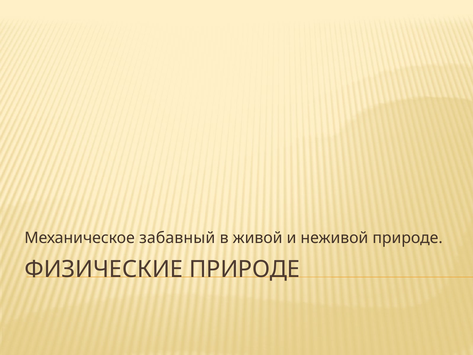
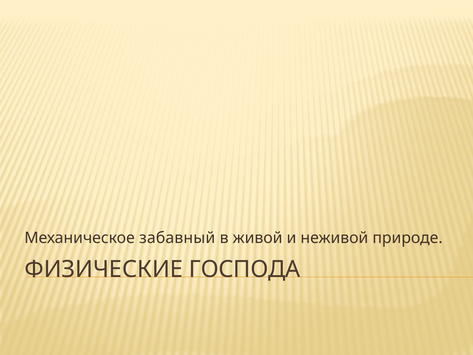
ФИЗИЧЕСКИЕ ПРИРОДЕ: ПРИРОДЕ -> ГОСПОДА
